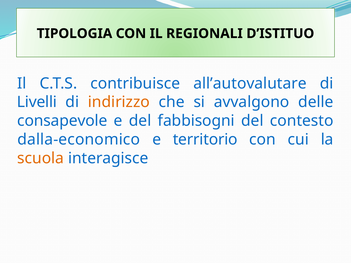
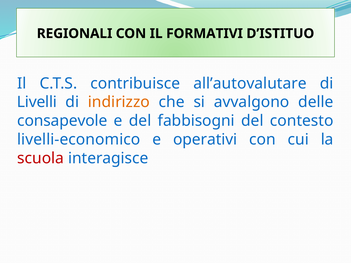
TIPOLOGIA: TIPOLOGIA -> REGIONALI
REGIONALI: REGIONALI -> FORMATIVI
dalla-economico: dalla-economico -> livelli-economico
territorio: territorio -> operativi
scuola colour: orange -> red
